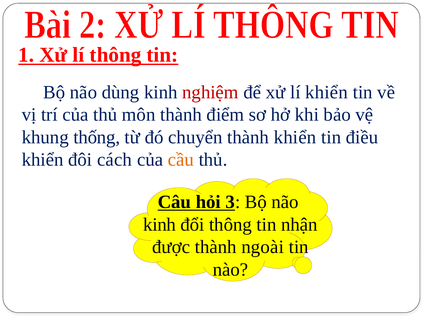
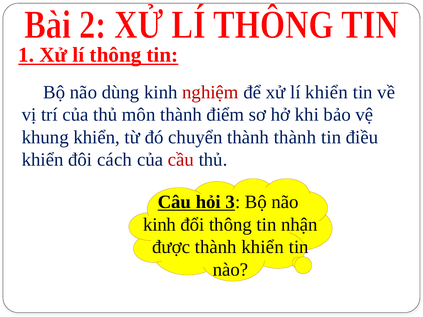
khung thống: thống -> khiển
thành khiển: khiển -> thành
cầu colour: orange -> red
thành ngoài: ngoài -> khiển
